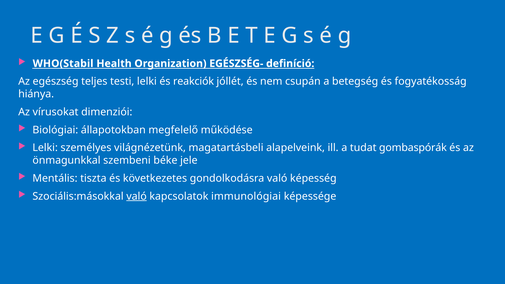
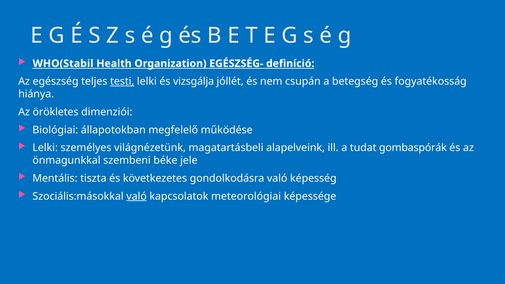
testi underline: none -> present
reakciók: reakciók -> vizsgálja
vírusokat: vírusokat -> örökletes
immunológiai: immunológiai -> meteorológiai
